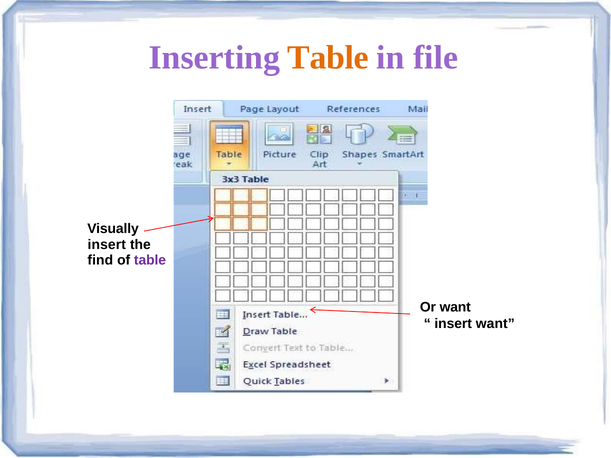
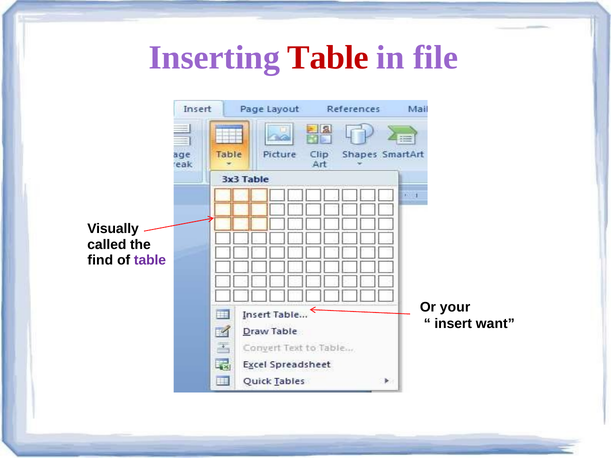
Table at (328, 58) colour: orange -> red
insert at (107, 245): insert -> called
Or want: want -> your
